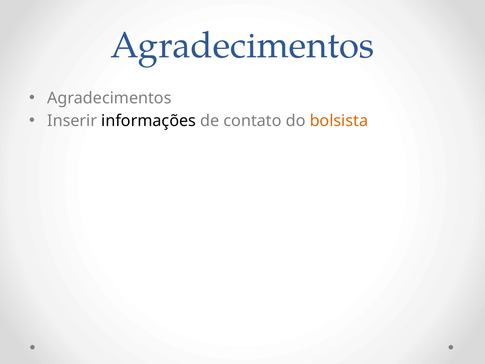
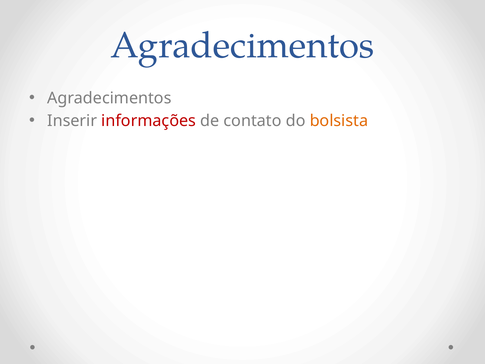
informações colour: black -> red
